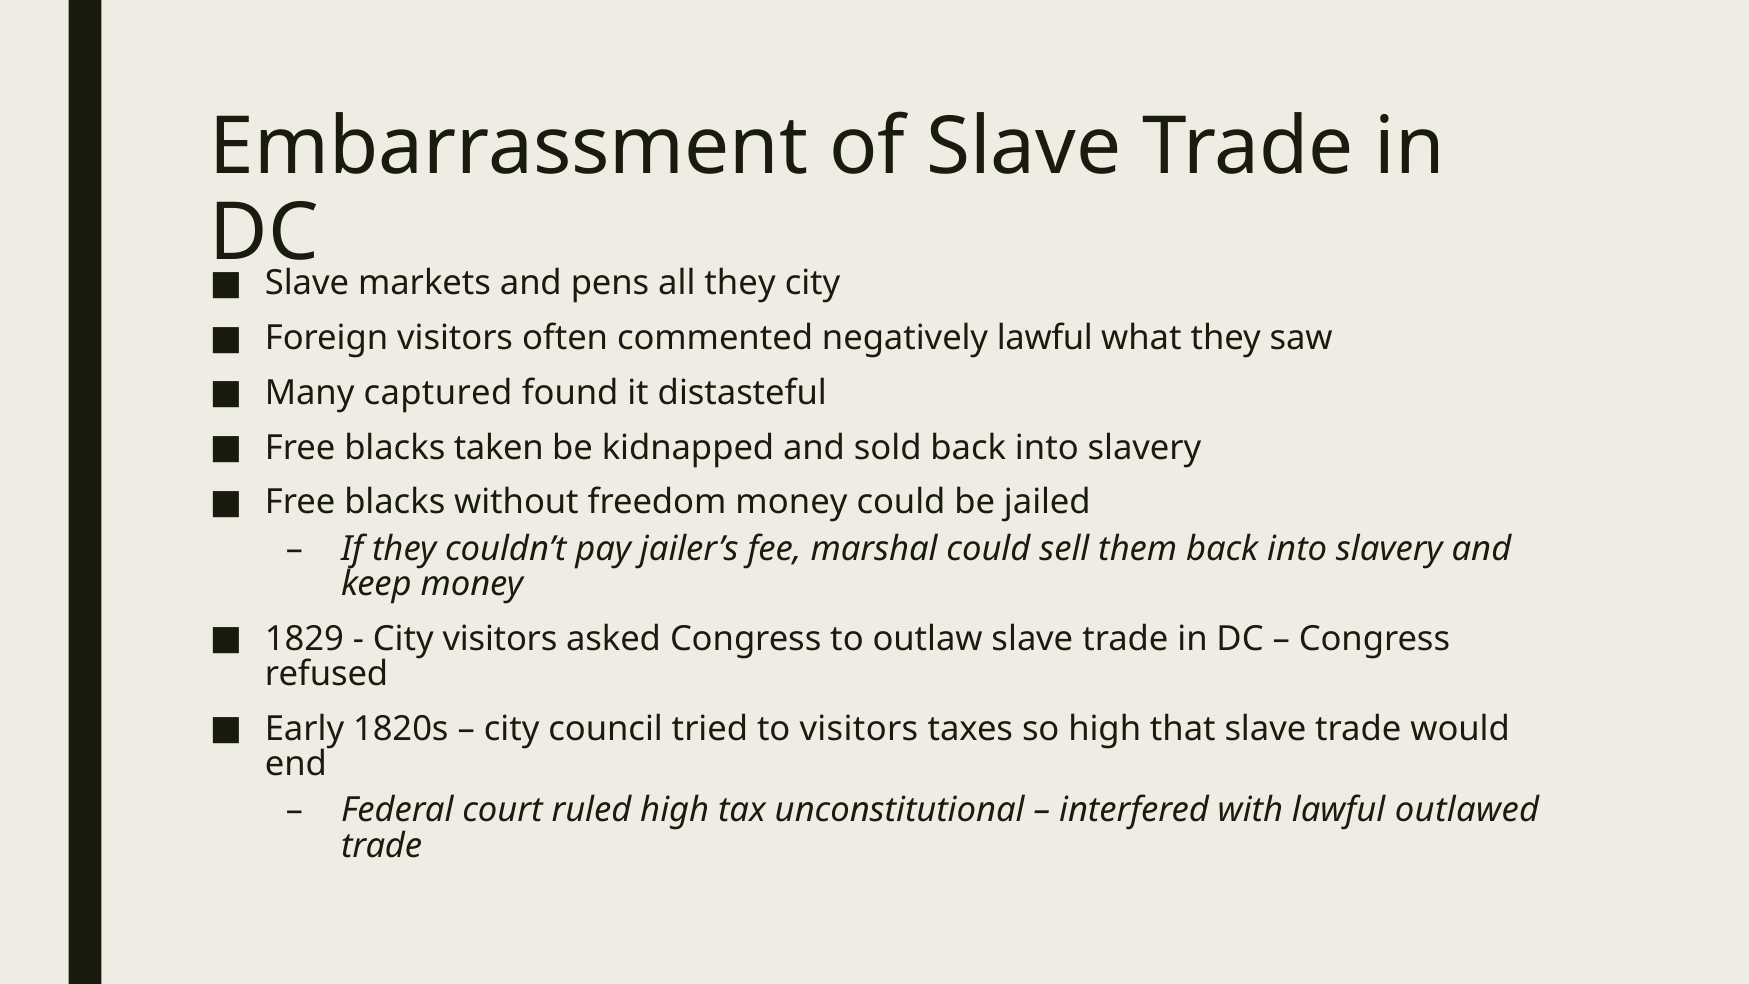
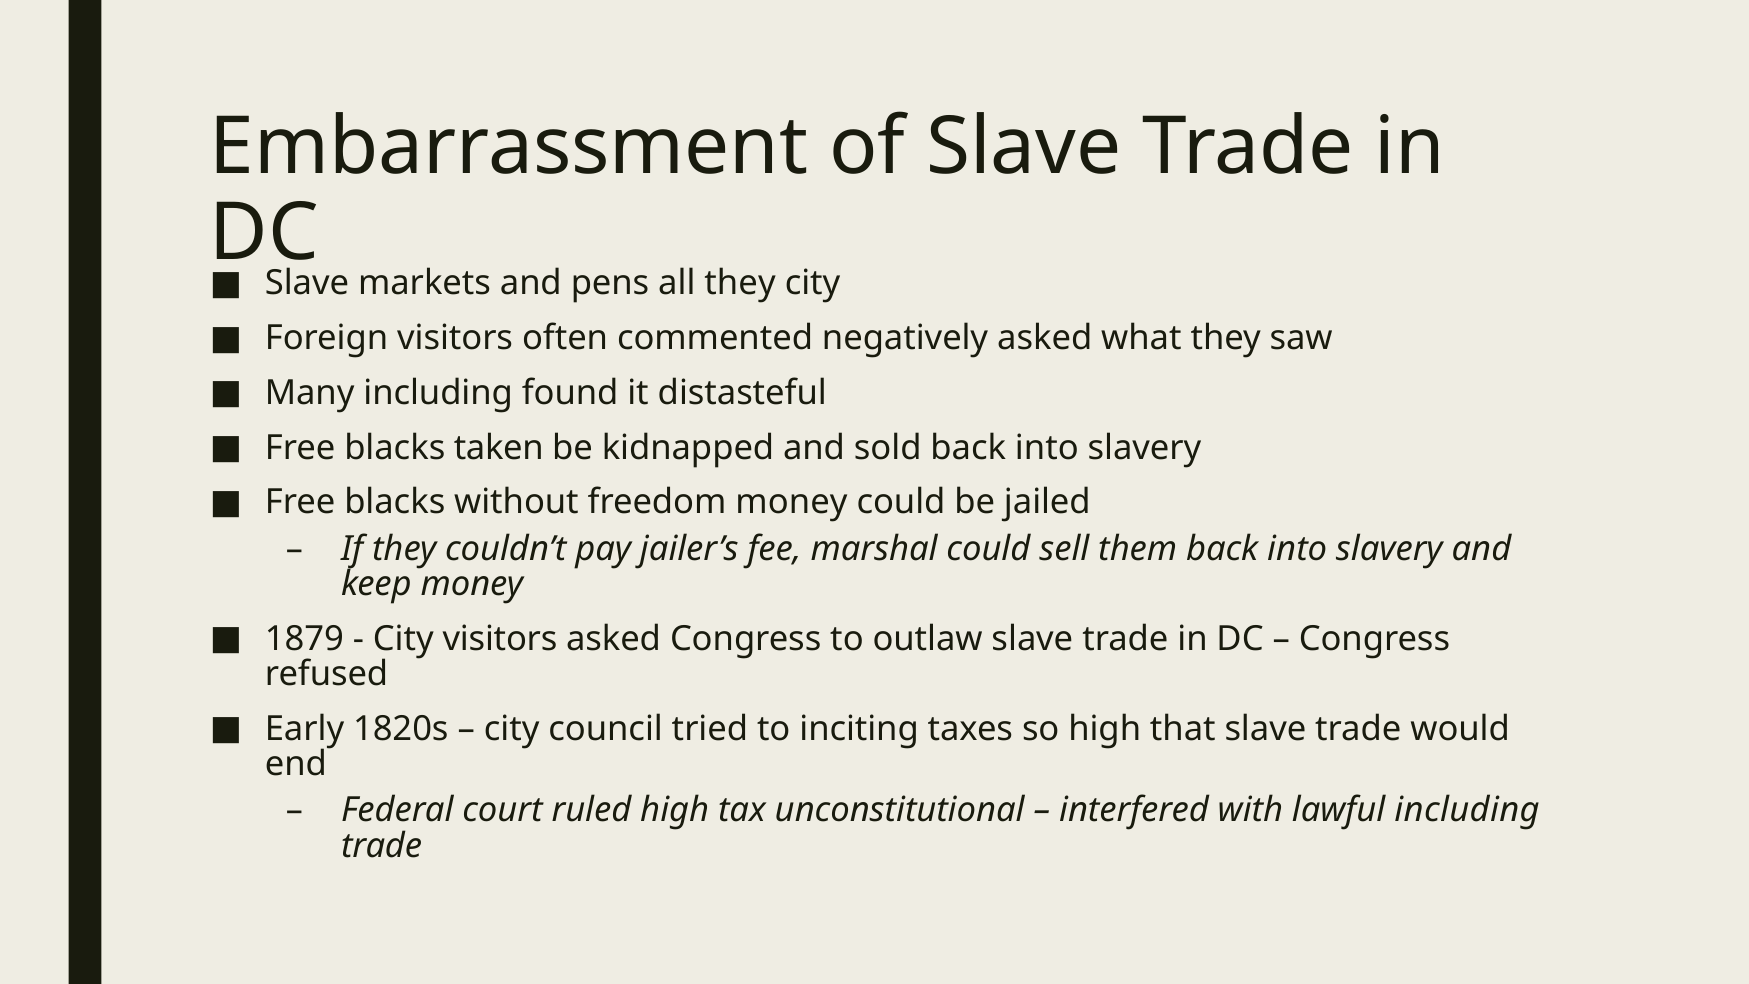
negatively lawful: lawful -> asked
Many captured: captured -> including
1829: 1829 -> 1879
to visitors: visitors -> inciting
lawful outlawed: outlawed -> including
